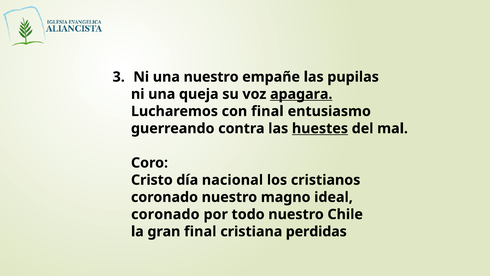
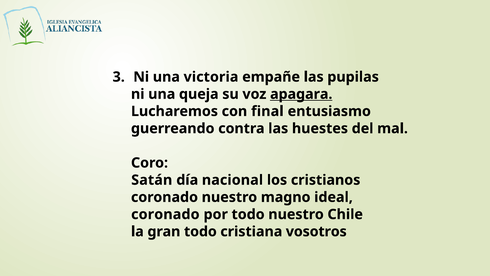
una nuestro: nuestro -> victoria
huestes underline: present -> none
Cristo: Cristo -> Satán
gran final: final -> todo
perdidas: perdidas -> vosotros
